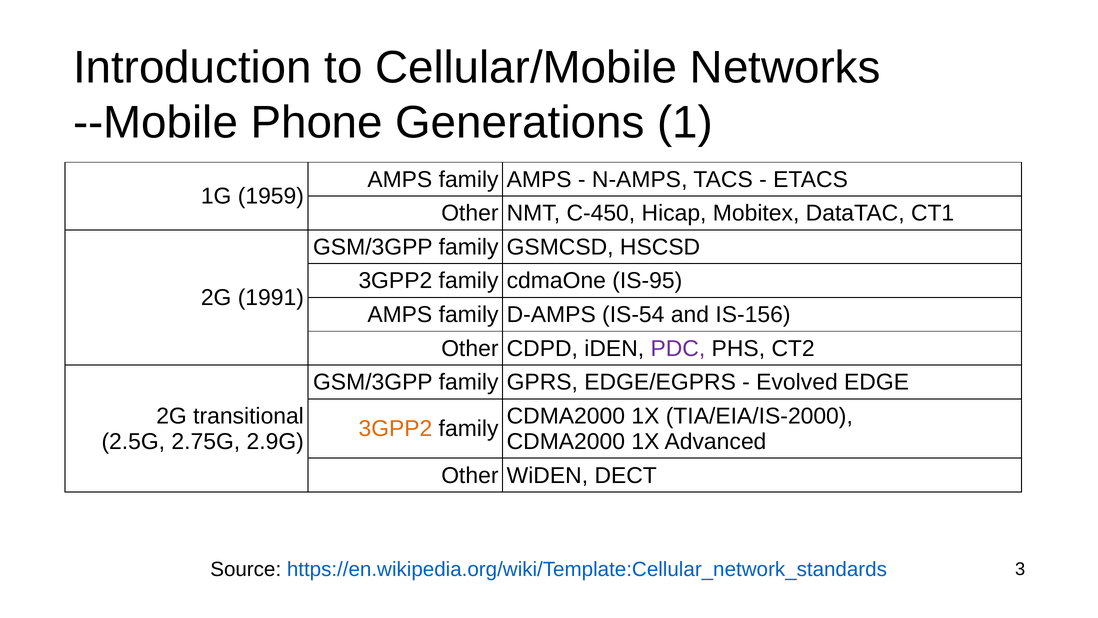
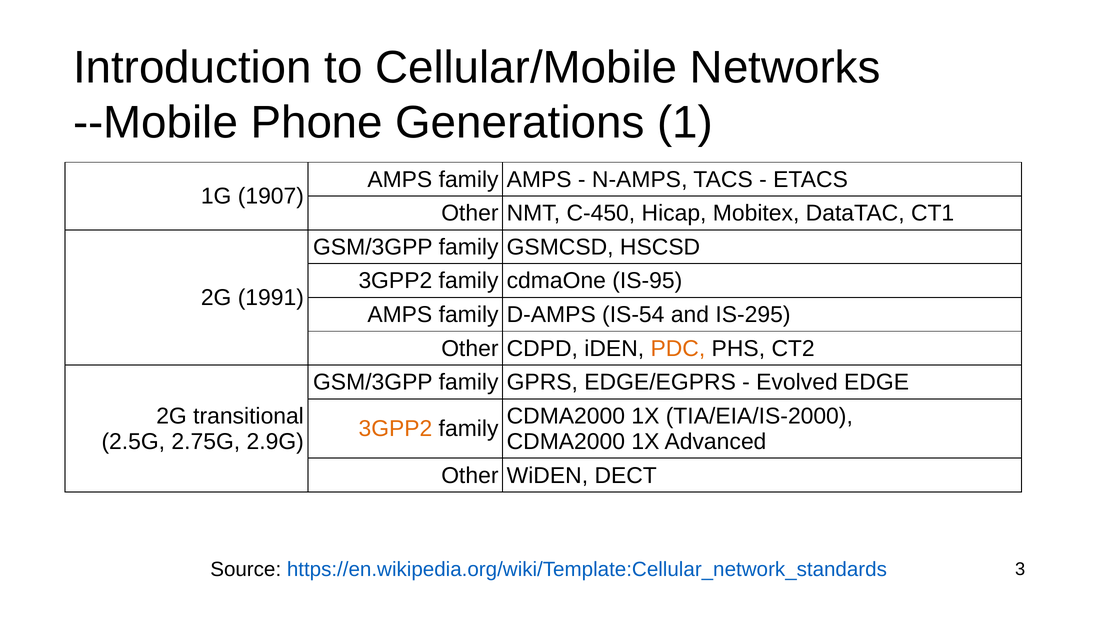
1959: 1959 -> 1907
IS-156: IS-156 -> IS-295
PDC colour: purple -> orange
